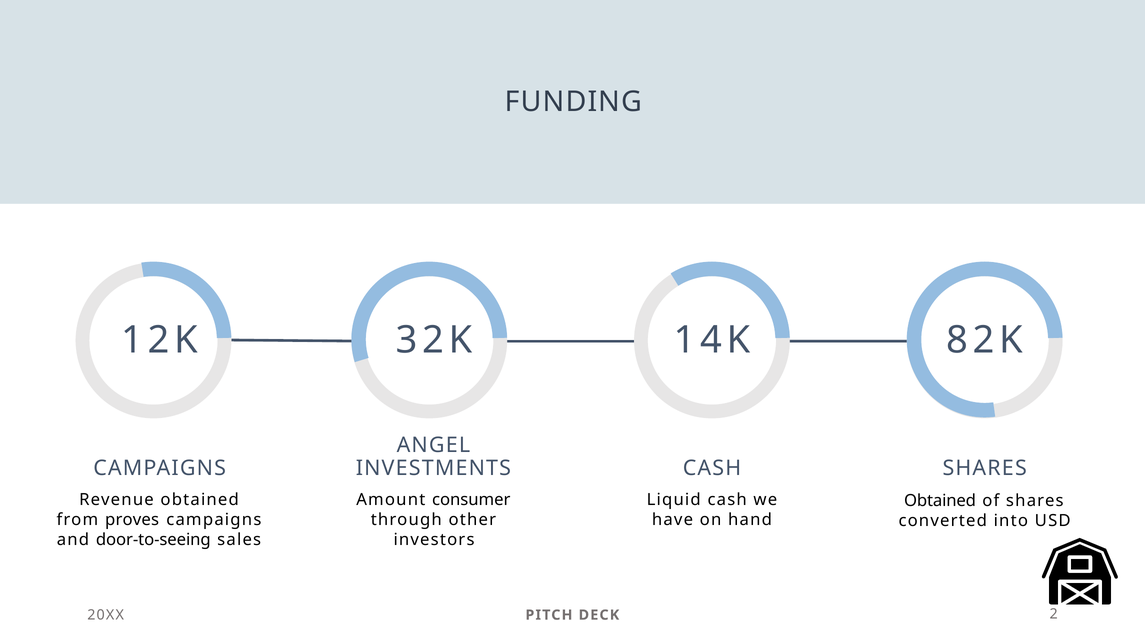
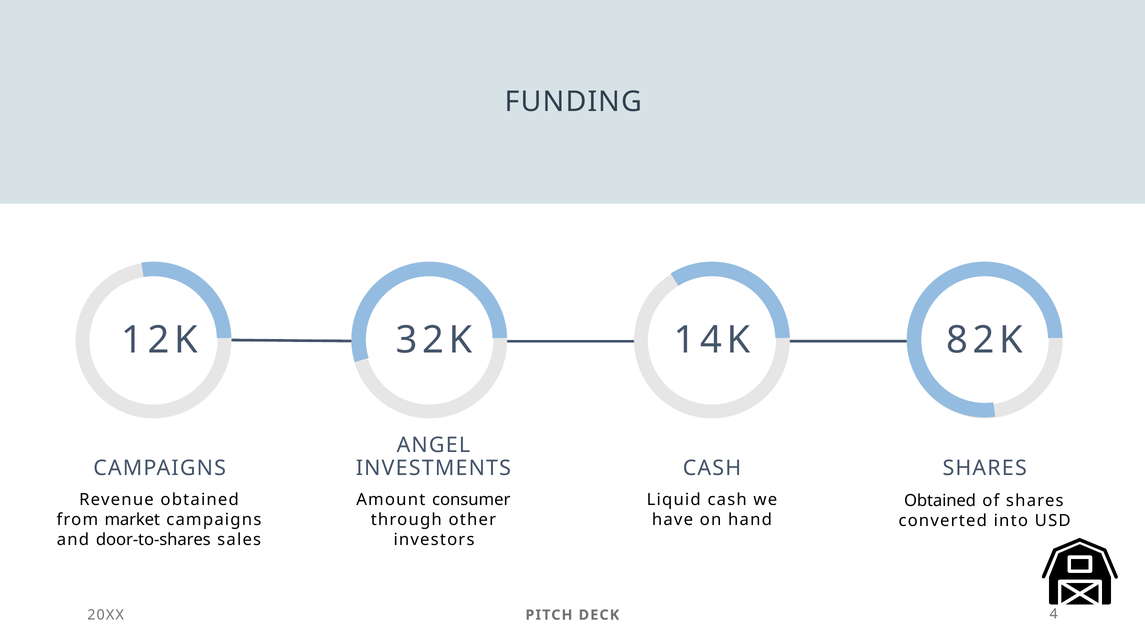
proves: proves -> market
door-to-seeing: door-to-seeing -> door-to-shares
2: 2 -> 4
